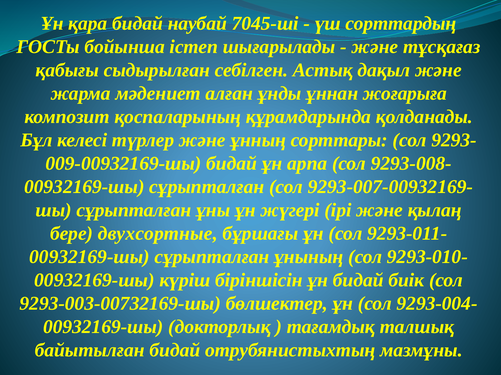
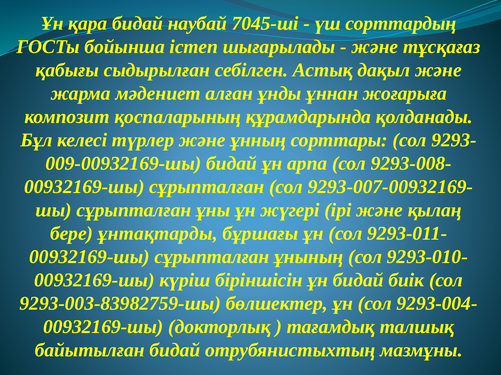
двухсортные: двухсортные -> ұнтақтарды
9293-003-00732169-шы: 9293-003-00732169-шы -> 9293-003-83982759-шы
